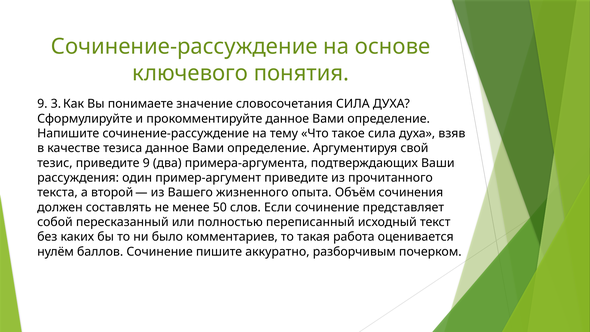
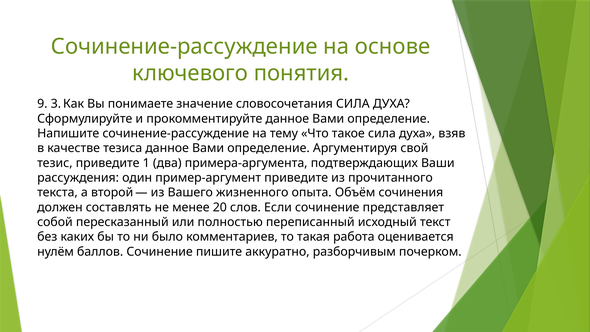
приведите 9: 9 -> 1
50: 50 -> 20
